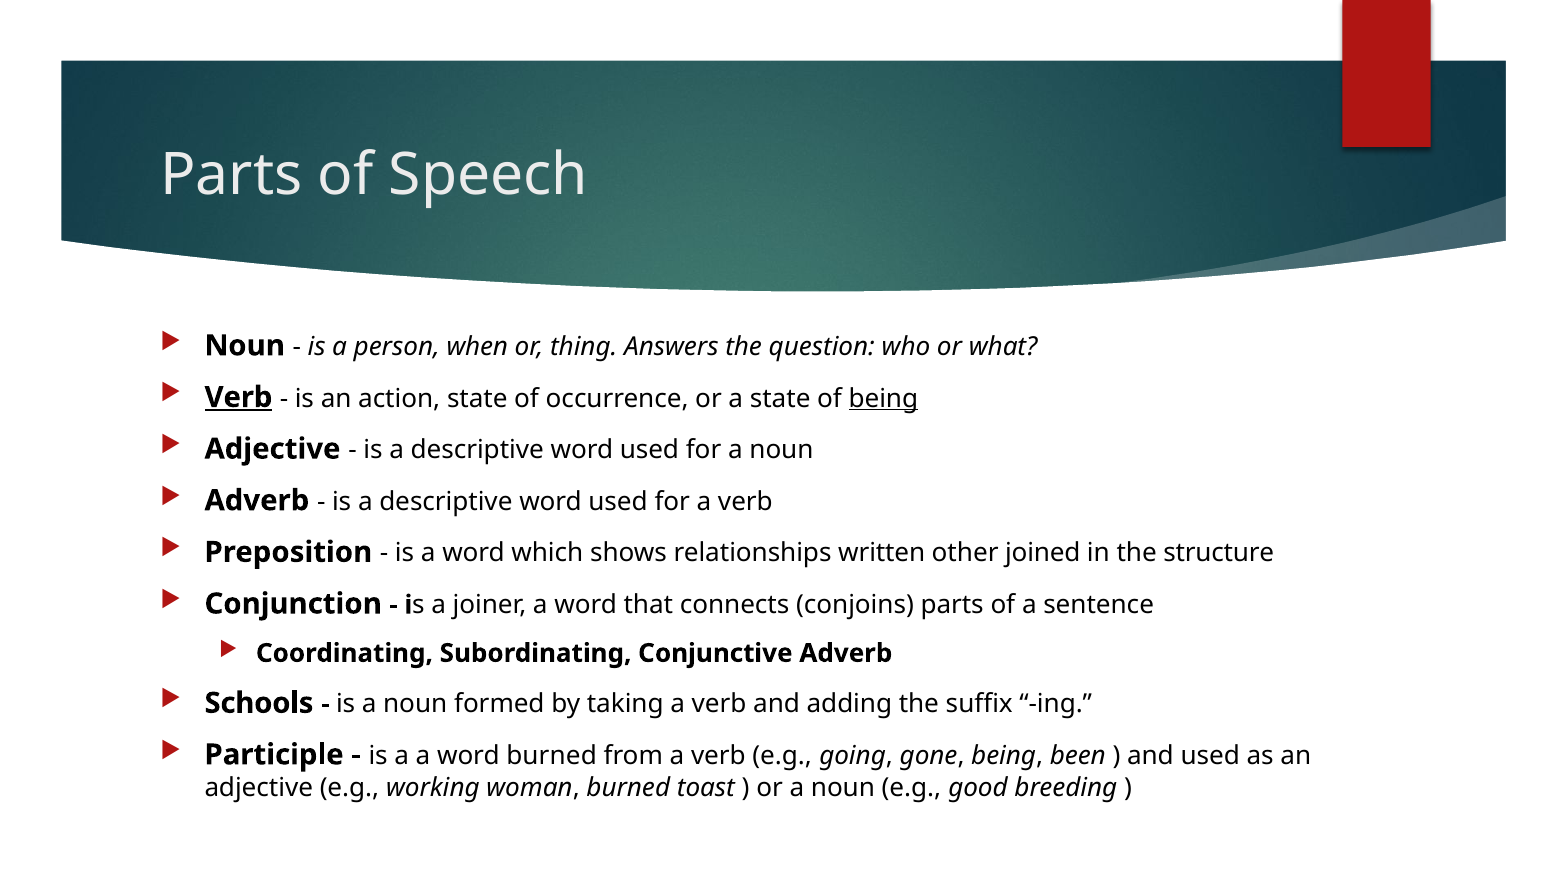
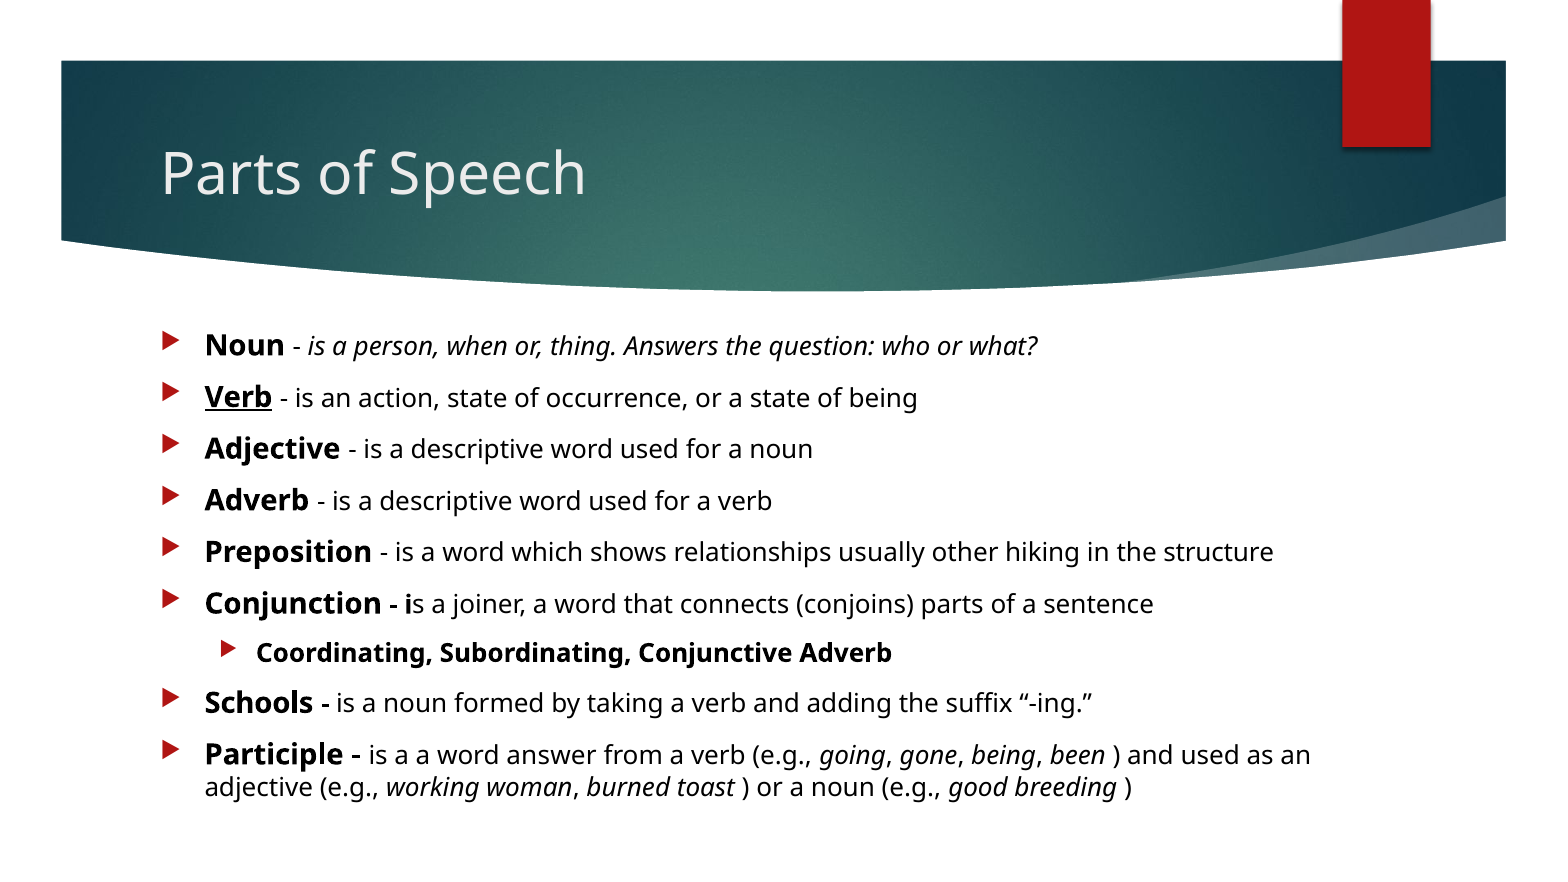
being at (883, 398) underline: present -> none
written: written -> usually
joined: joined -> hiking
word burned: burned -> answer
